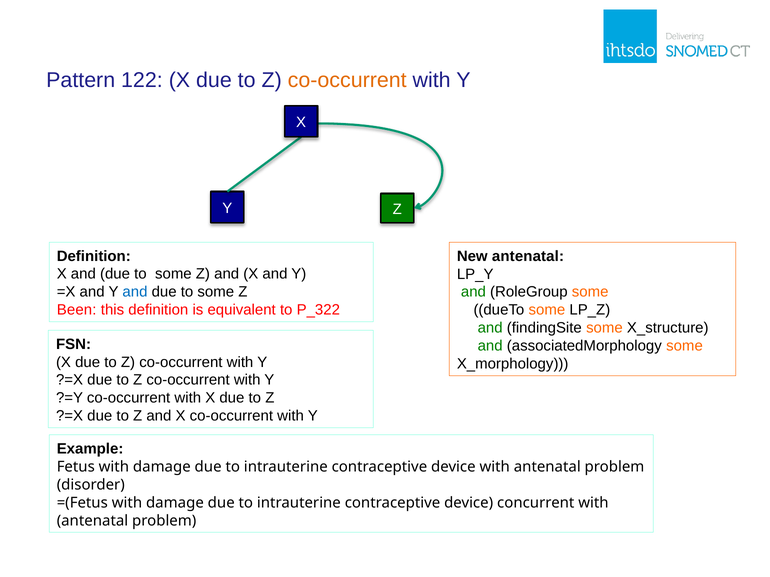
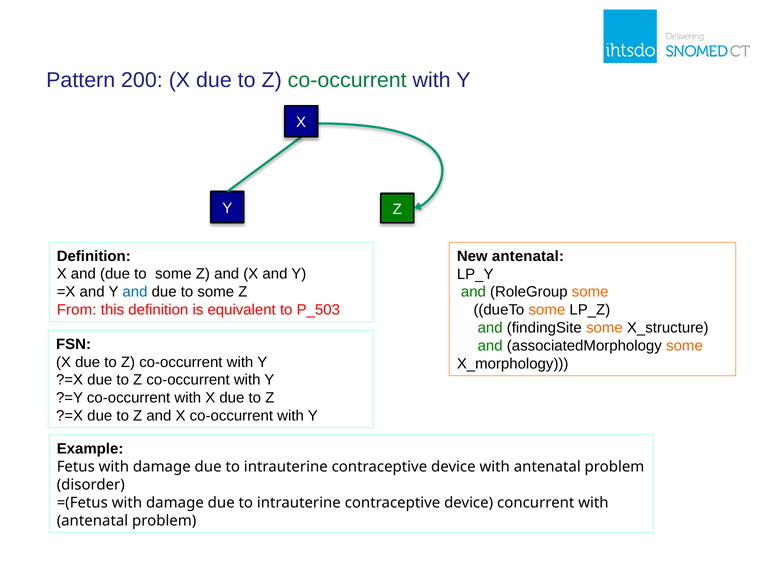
122: 122 -> 200
co-occurrent at (347, 80) colour: orange -> green
Been: Been -> From
P_322: P_322 -> P_503
